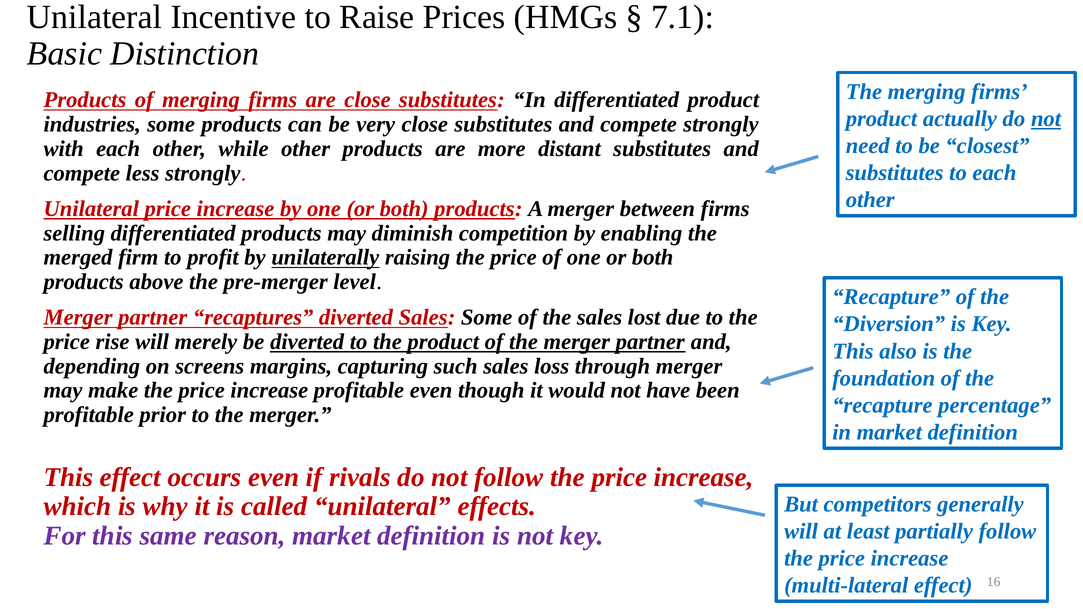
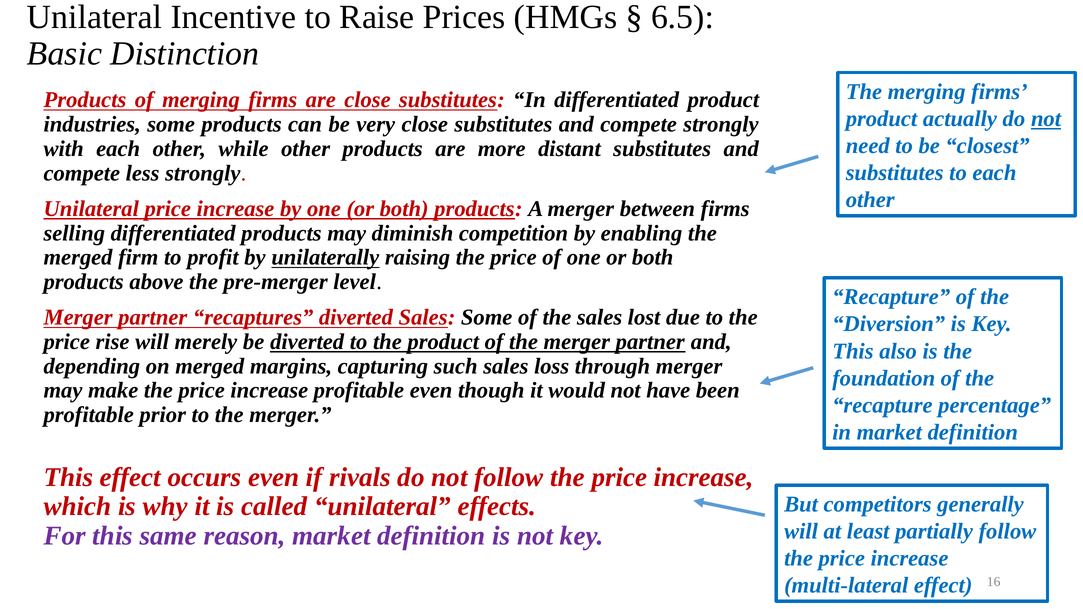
7.1: 7.1 -> 6.5
on screens: screens -> merged
